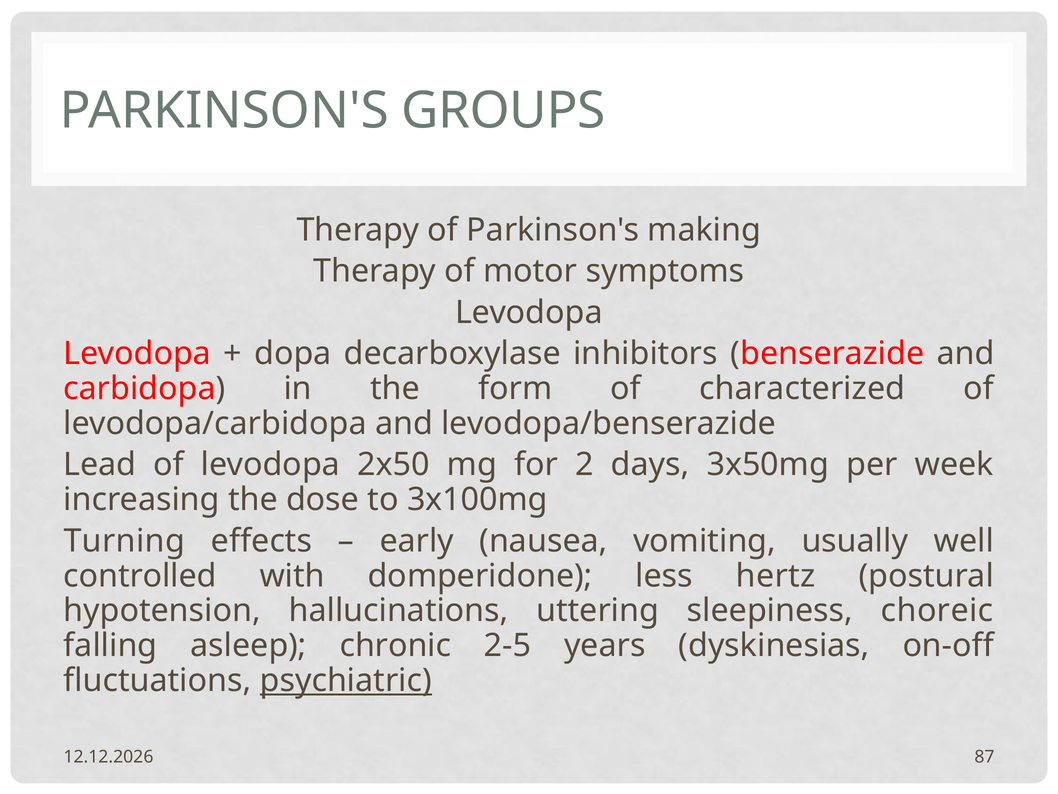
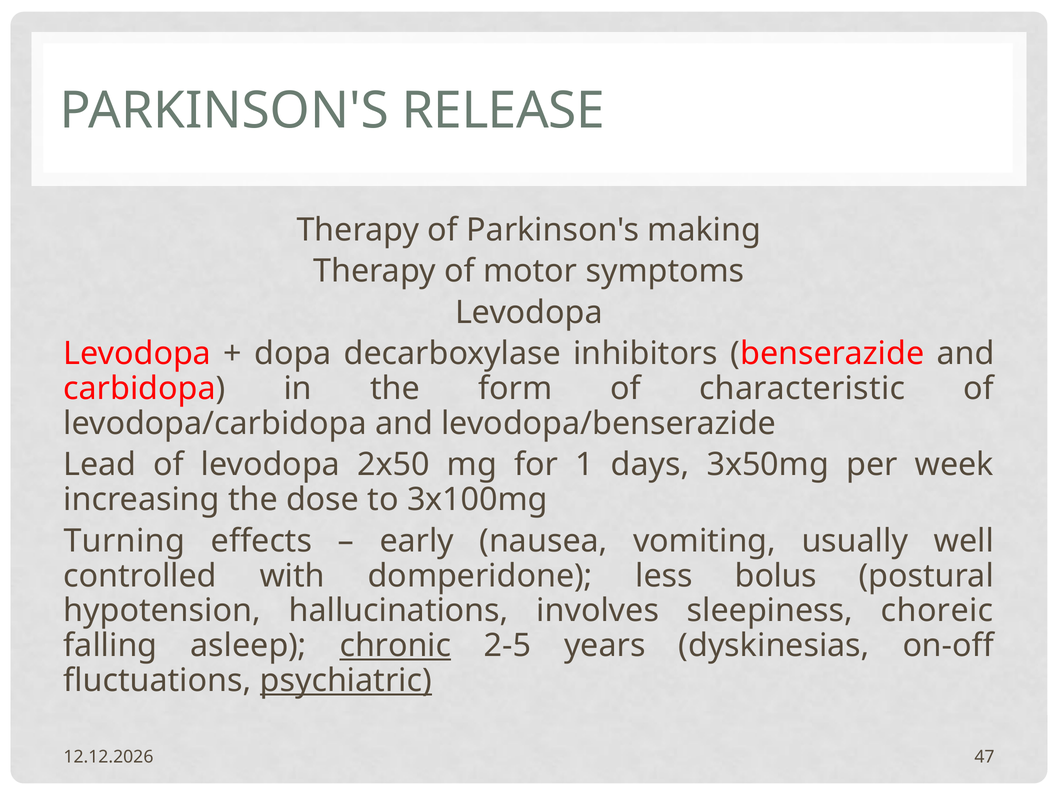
GROUPS: GROUPS -> RELEASE
characterized: characterized -> characteristic
2: 2 -> 1
hertz: hertz -> bolus
uttering: uttering -> involves
chronic underline: none -> present
87: 87 -> 47
